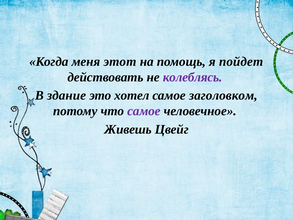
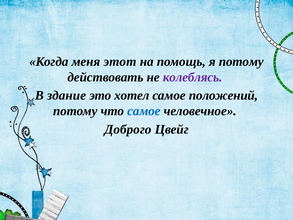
я пойдет: пойдет -> потому
заголовком: заголовком -> положений
самое at (144, 111) colour: purple -> blue
Живешь: Живешь -> Доброго
